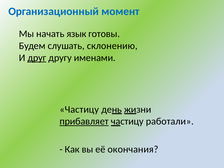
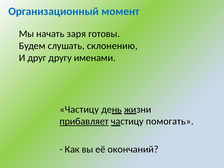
язык: язык -> заря
друг underline: present -> none
работали: работали -> помогать
окончания: окончания -> окончаний
